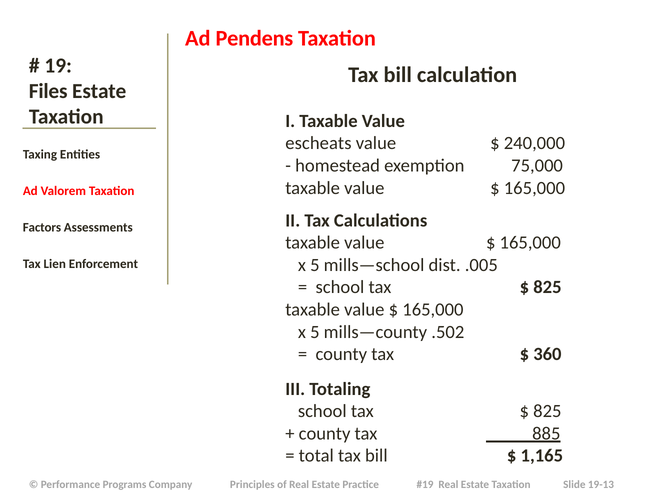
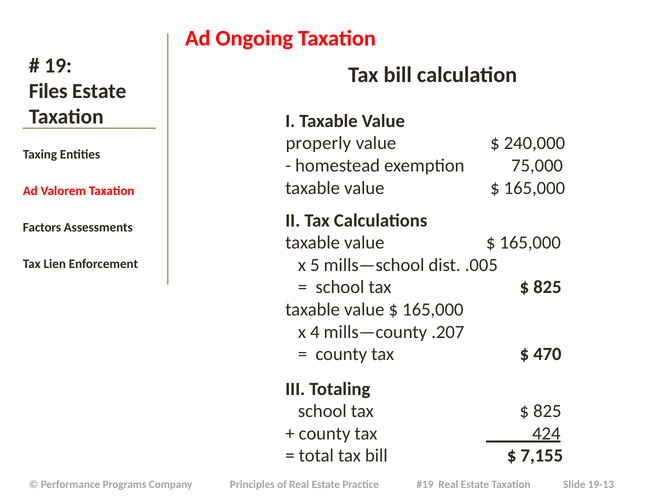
Pendens: Pendens -> Ongoing
escheats: escheats -> properly
5 at (315, 332): 5 -> 4
.502: .502 -> .207
360: 360 -> 470
885: 885 -> 424
1,165: 1,165 -> 7,155
